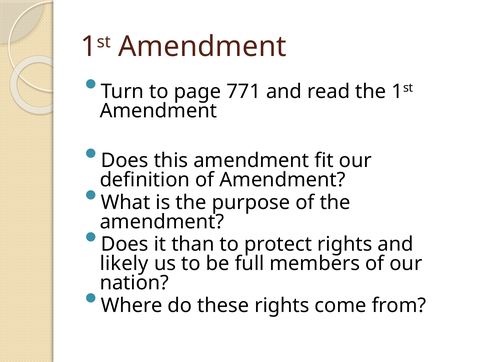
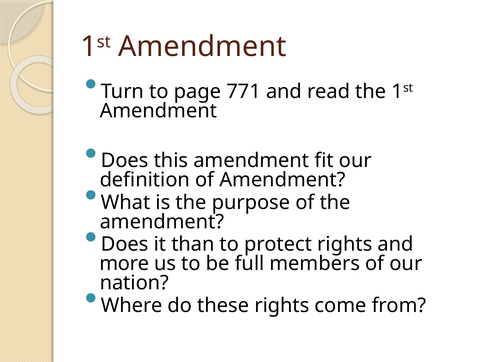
likely: likely -> more
